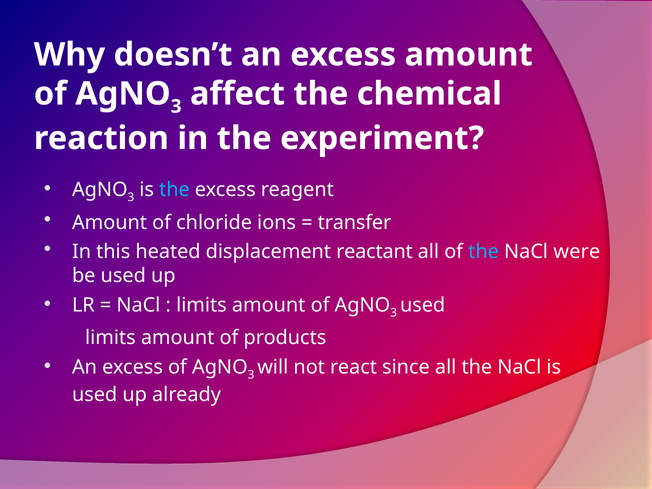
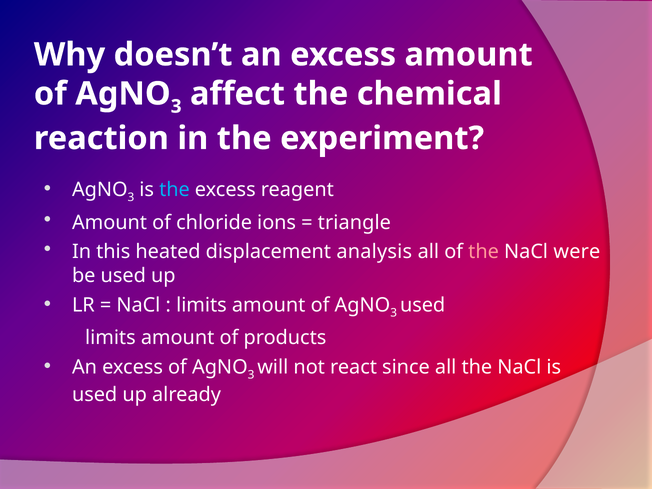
transfer: transfer -> triangle
reactant: reactant -> analysis
the at (484, 252) colour: light blue -> pink
